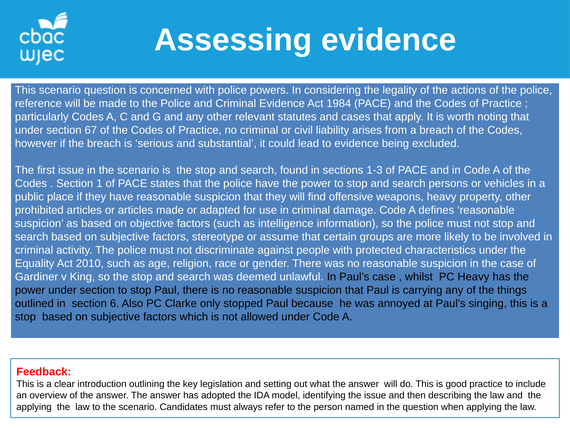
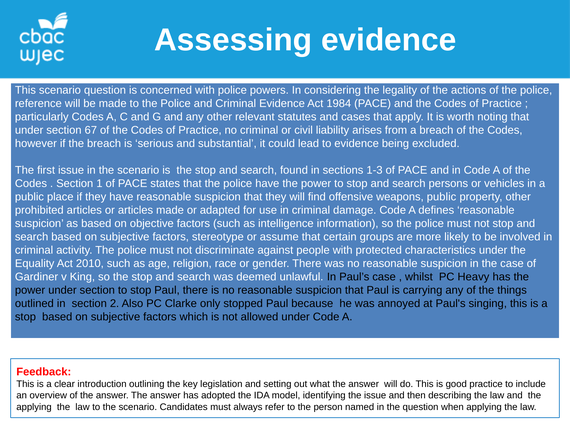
weapons heavy: heavy -> public
6: 6 -> 2
